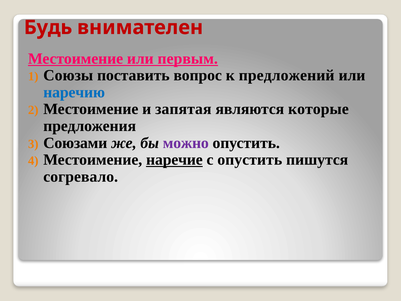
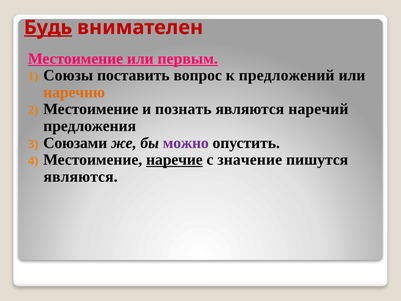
Будь underline: none -> present
наречию colour: blue -> orange
запятая: запятая -> познать
которые: которые -> наречий
с опустить: опустить -> значение
согревало at (81, 176): согревало -> являются
